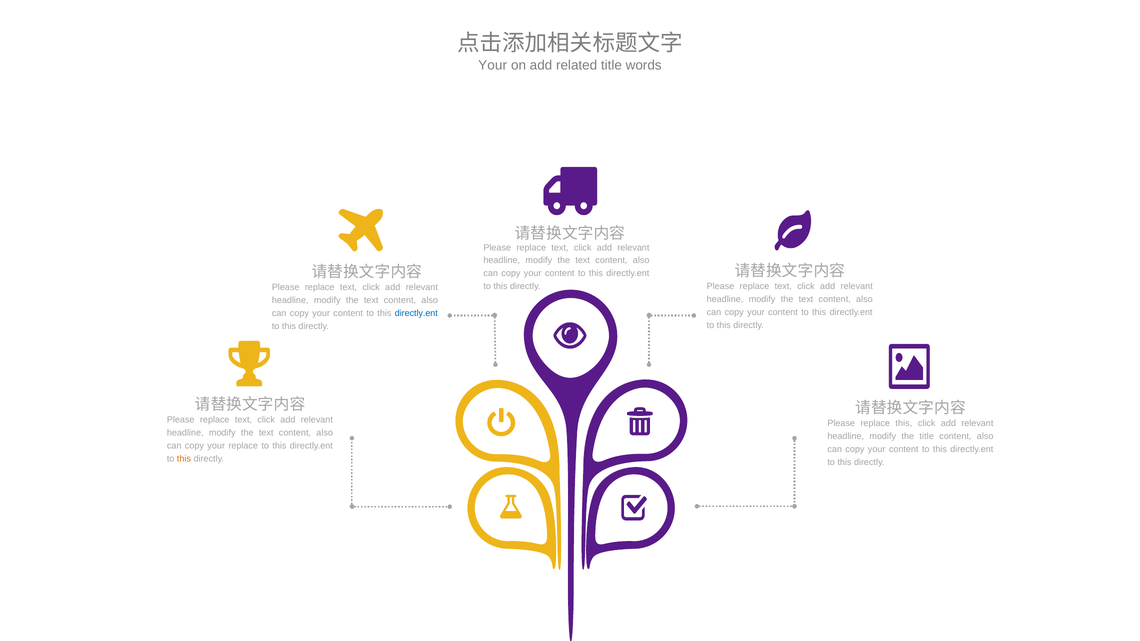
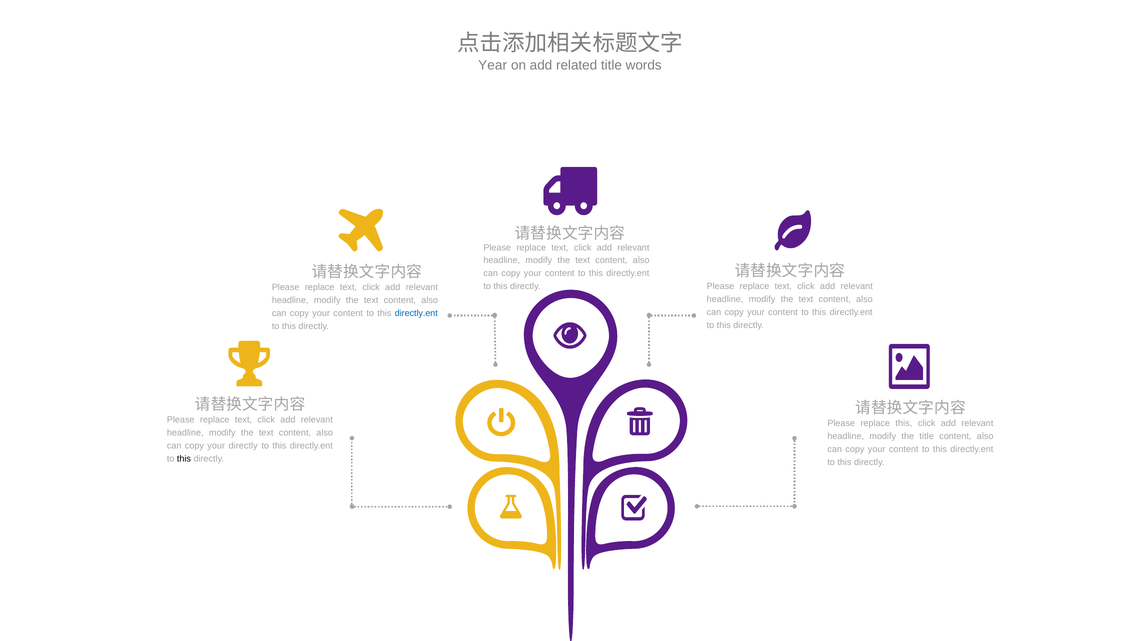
Your at (493, 65): Your -> Year
your replace: replace -> directly
this at (184, 459) colour: orange -> black
